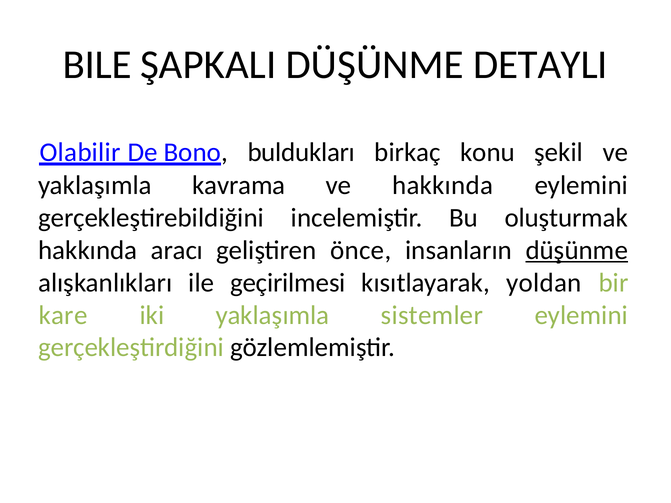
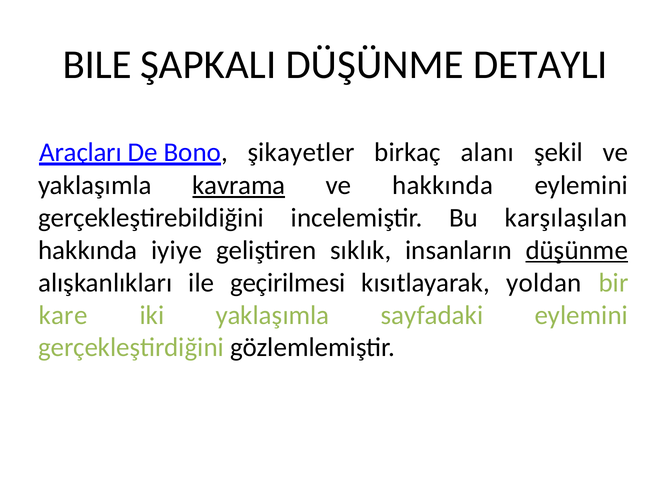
Olabilir: Olabilir -> Araçları
buldukları: buldukları -> şikayetler
konu: konu -> alanı
kavrama underline: none -> present
oluşturmak: oluşturmak -> karşılaşılan
aracı: aracı -> iyiye
önce: önce -> sıklık
sistemler: sistemler -> sayfadaki
